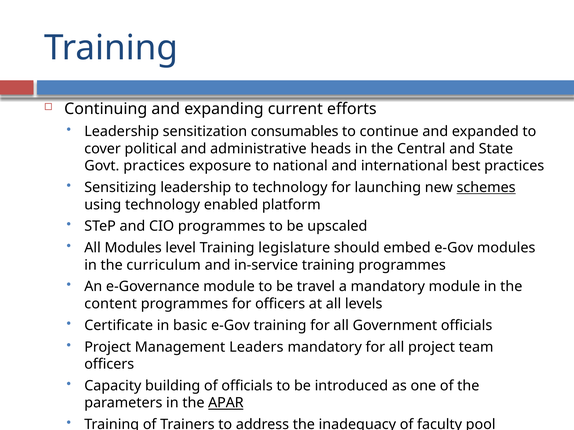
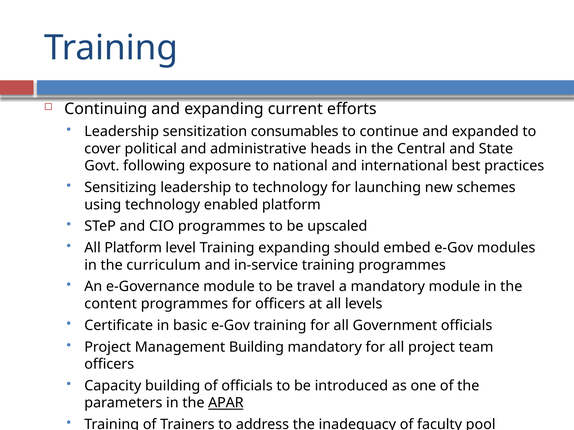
Govt practices: practices -> following
schemes underline: present -> none
All Modules: Modules -> Platform
Training legislature: legislature -> expanding
Management Leaders: Leaders -> Building
